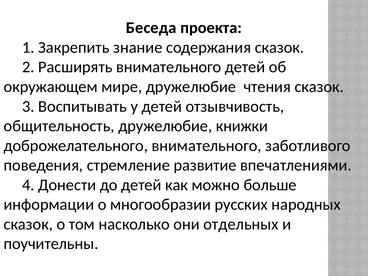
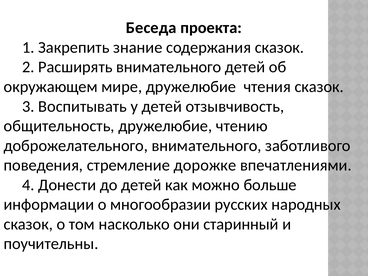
книжки: книжки -> чтению
развитие: развитие -> дорожке
отдельных: отдельных -> старинный
